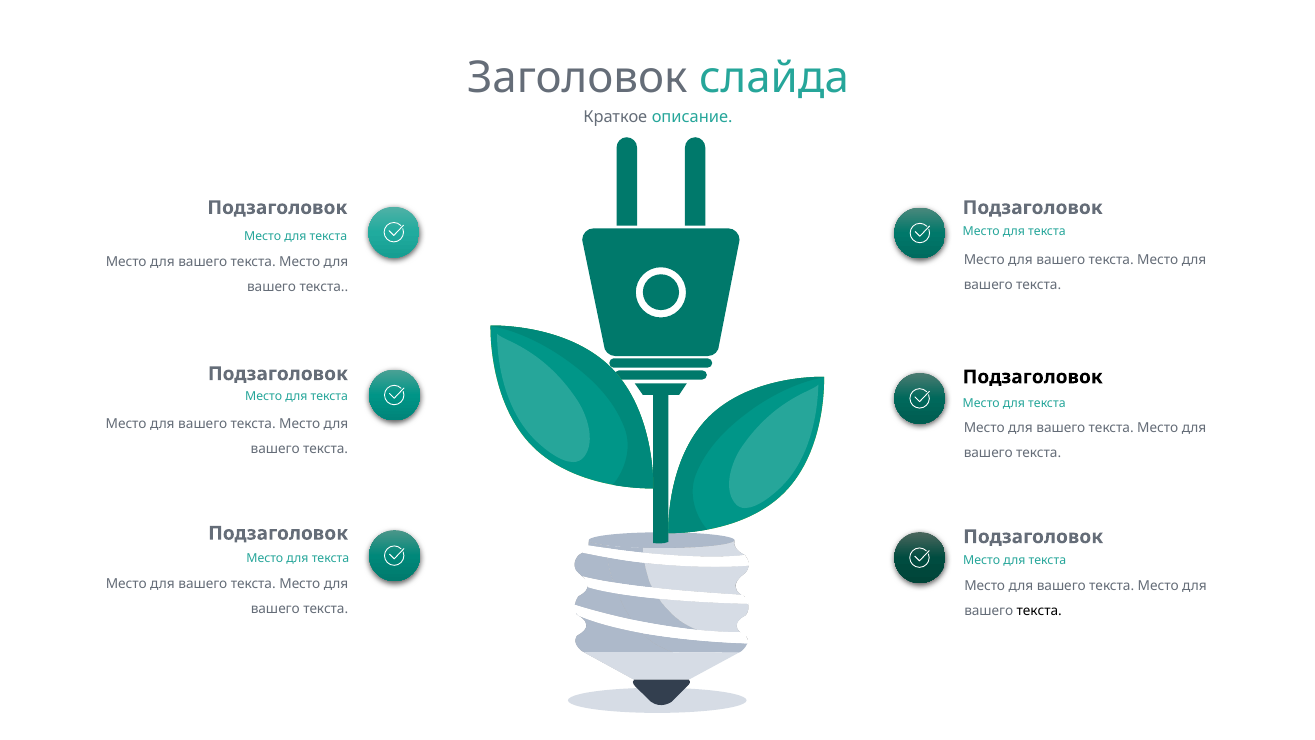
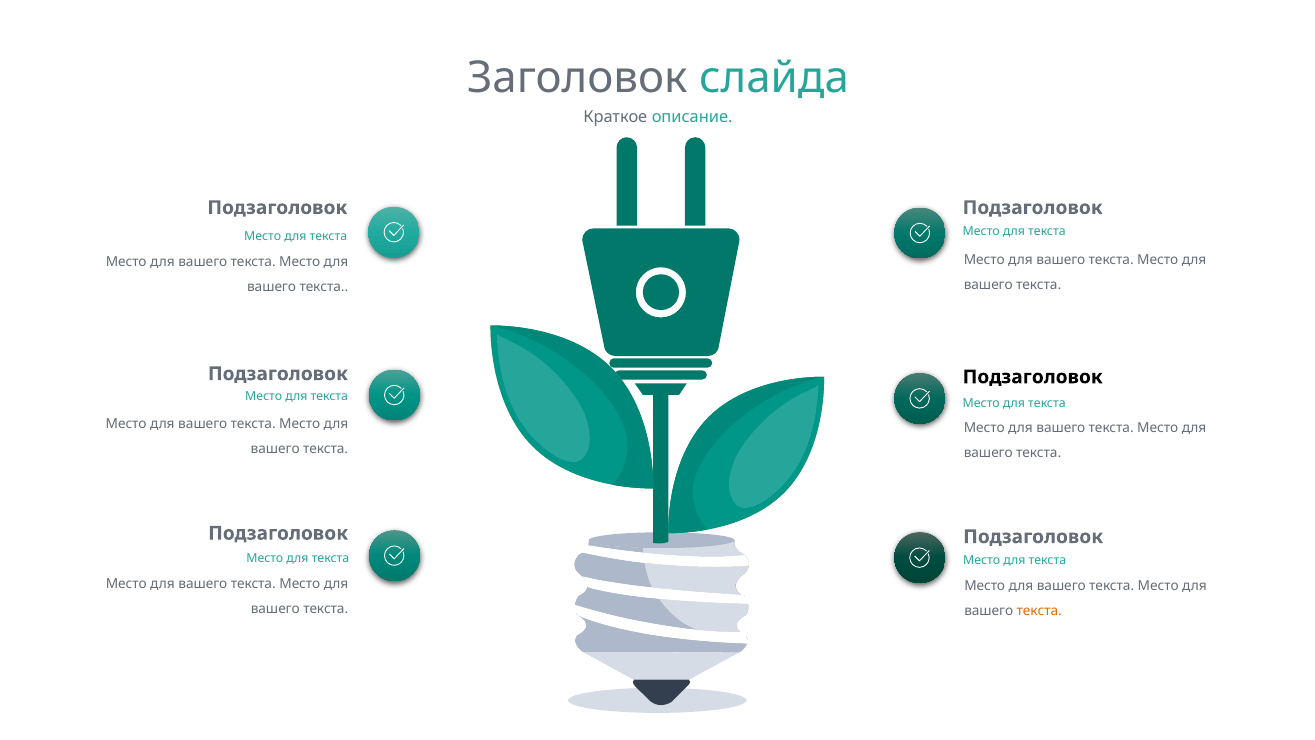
текста at (1039, 611) colour: black -> orange
